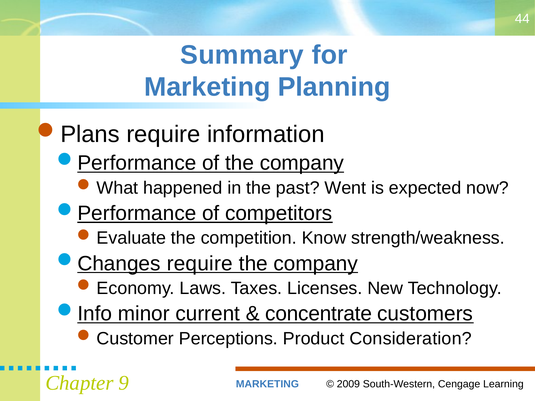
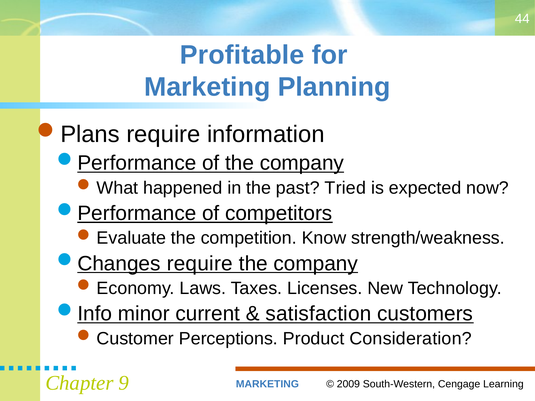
Summary: Summary -> Profitable
Went: Went -> Tried
concentrate: concentrate -> satisfaction
